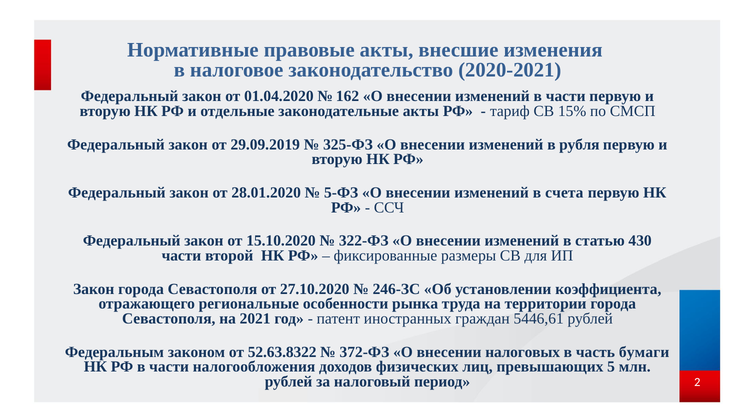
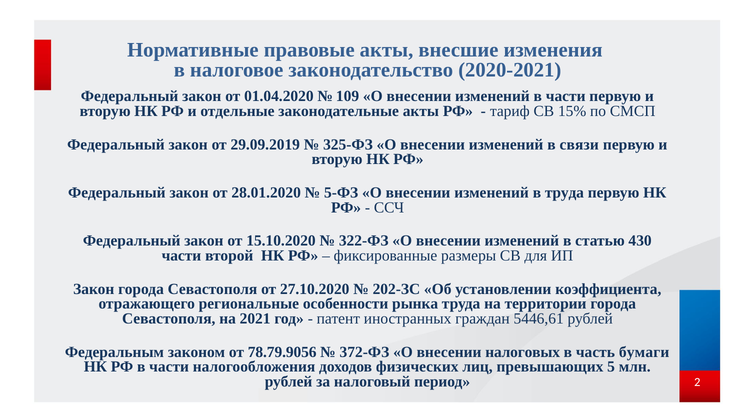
162: 162 -> 109
рубля: рубля -> связи
в счета: счета -> труда
246-ЗС: 246-ЗС -> 202-ЗС
52.63.8322: 52.63.8322 -> 78.79.9056
